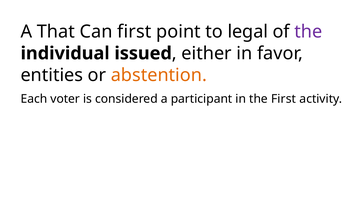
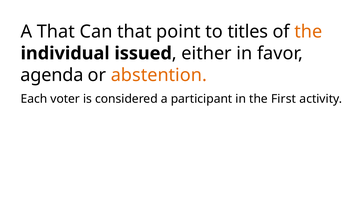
Can first: first -> that
legal: legal -> titles
the at (308, 32) colour: purple -> orange
entities: entities -> agenda
